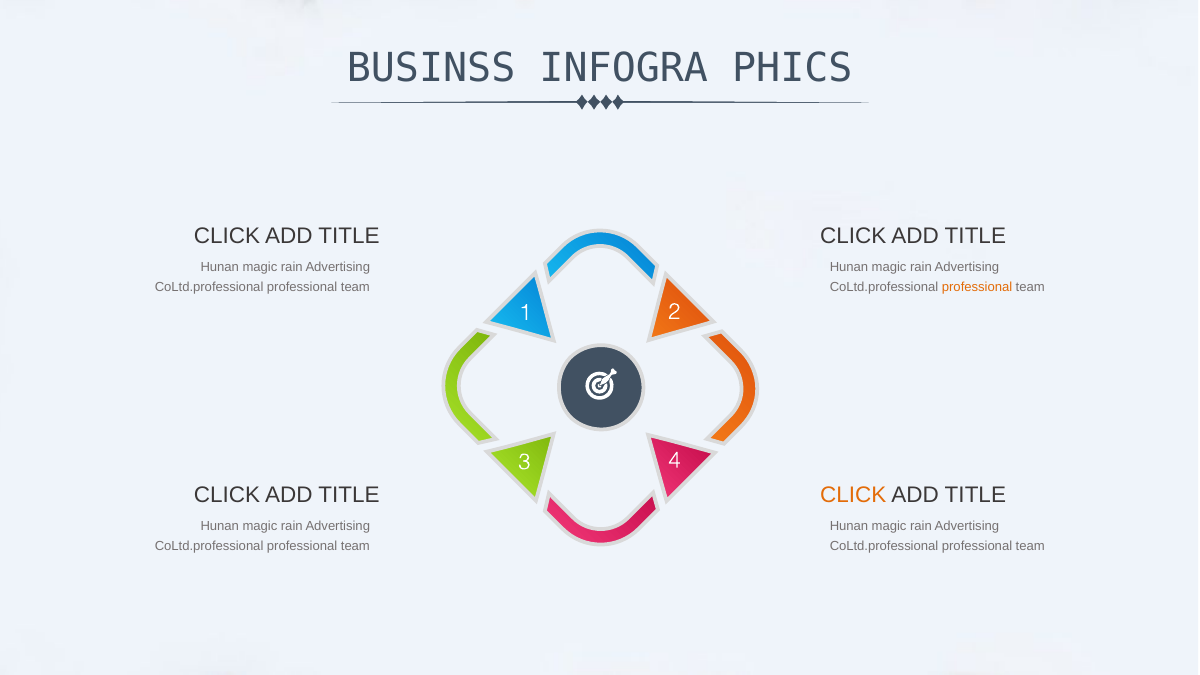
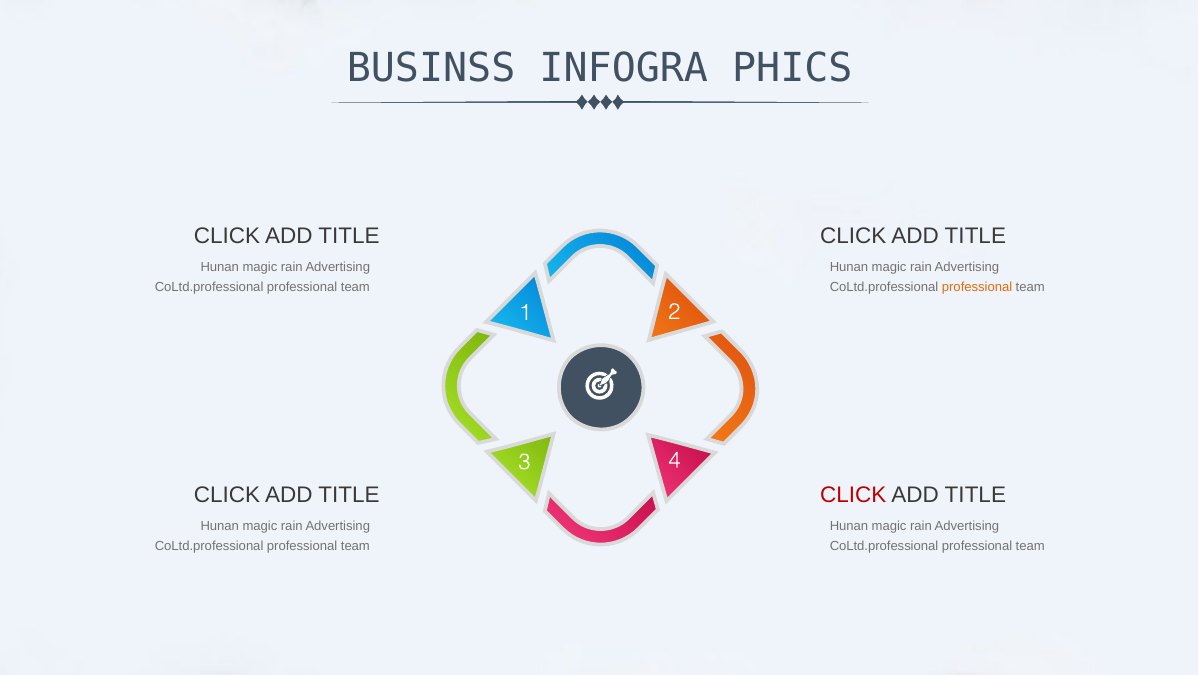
CLICK at (853, 495) colour: orange -> red
